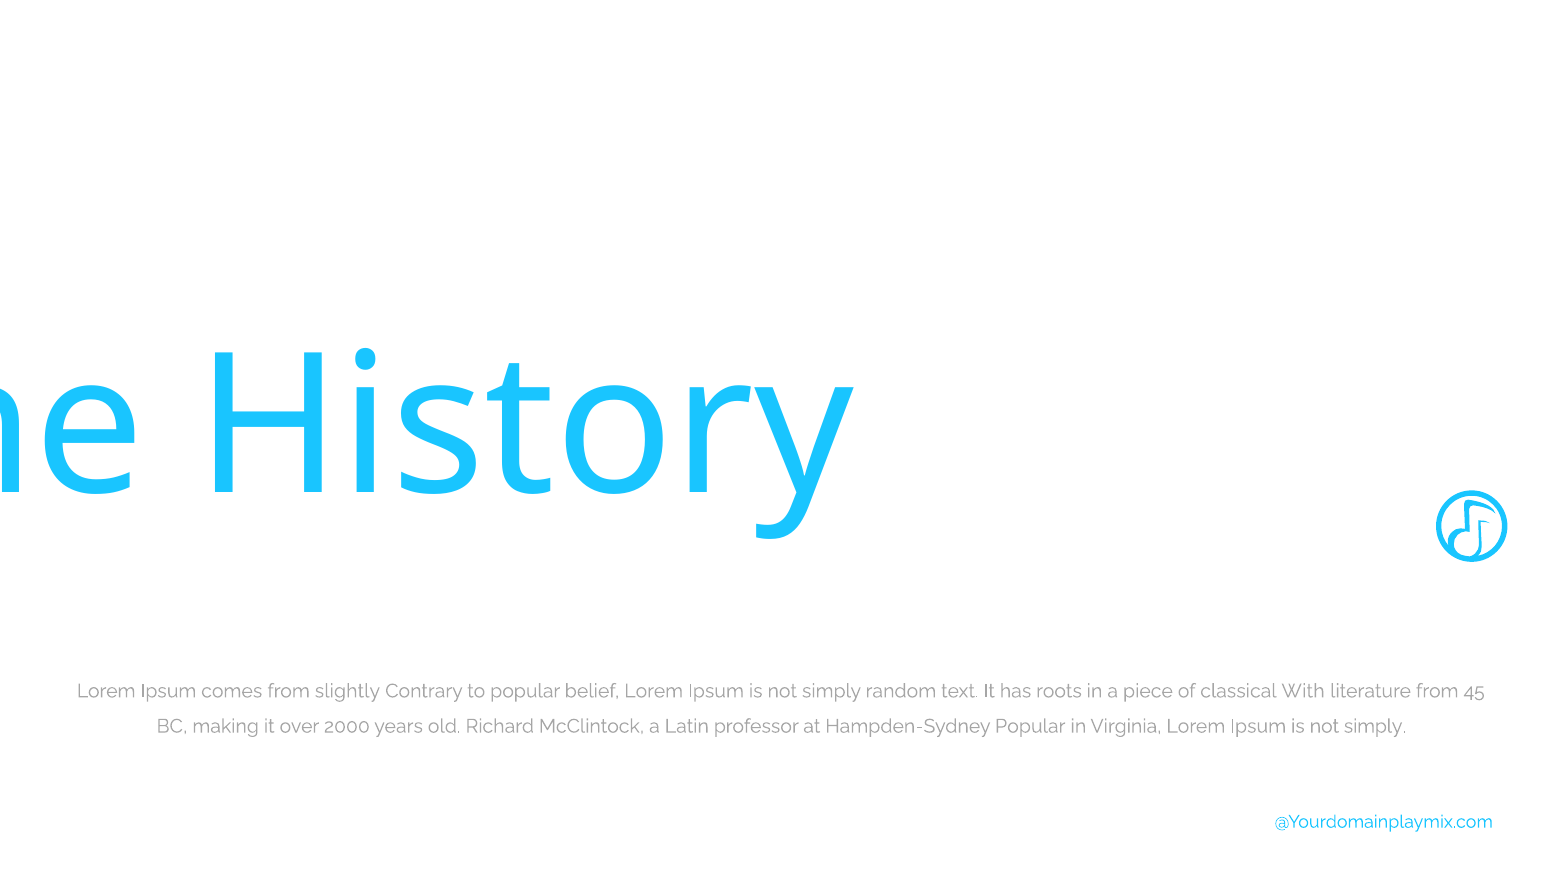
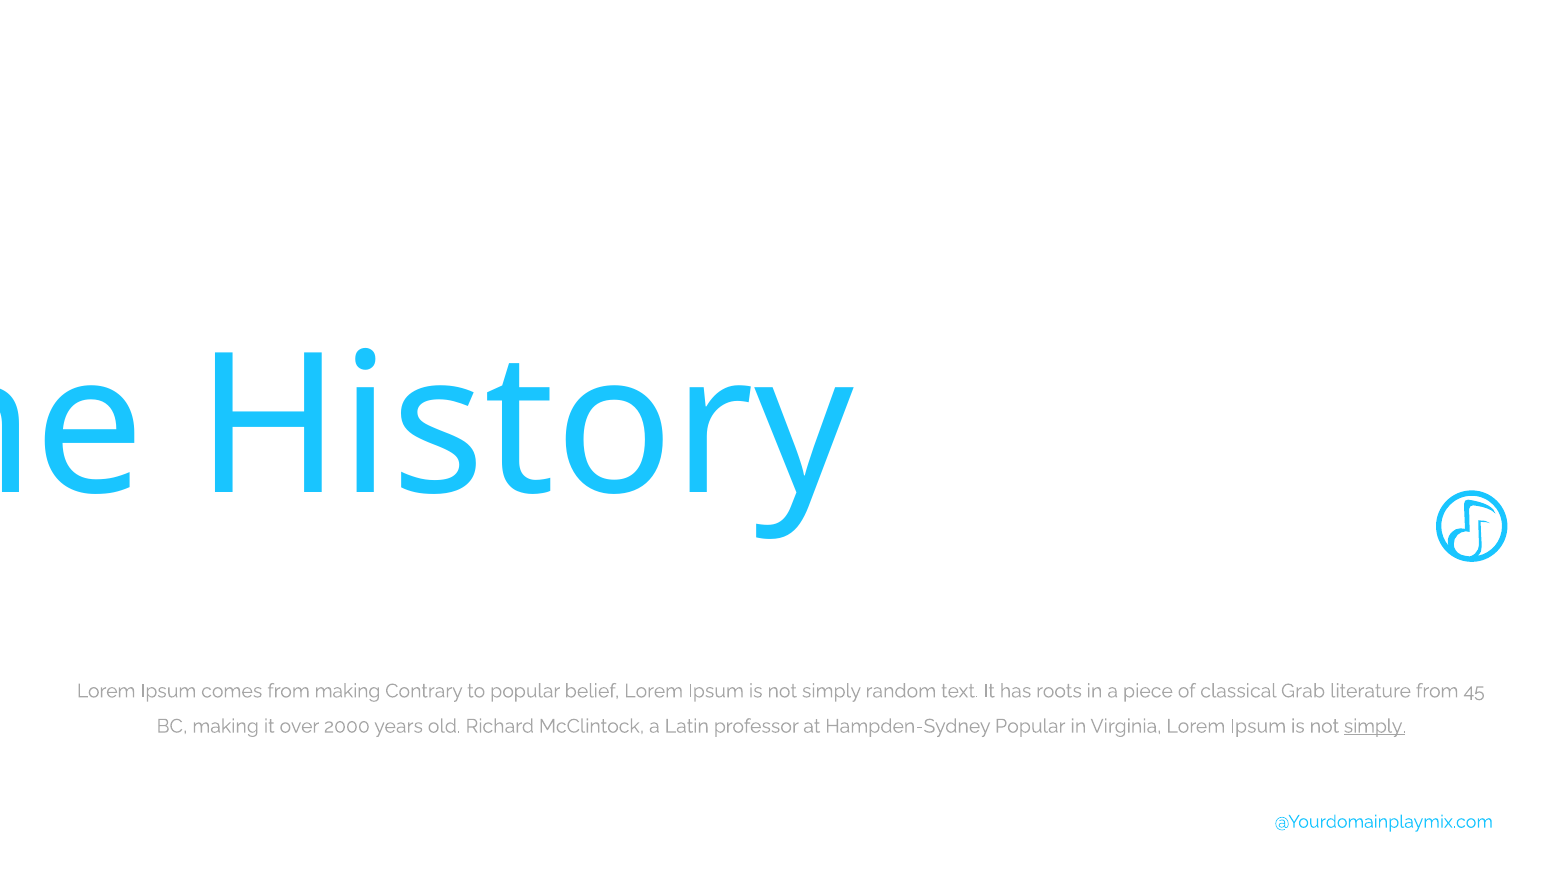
from slightly: slightly -> making
With: With -> Grab
simply at (1375, 726) underline: none -> present
